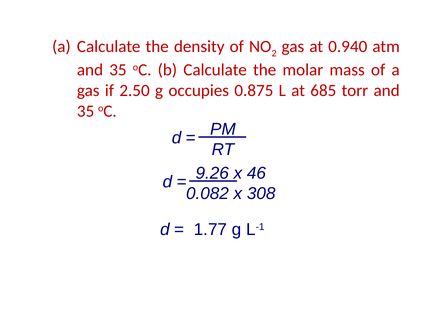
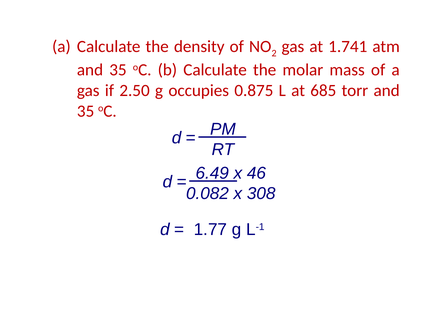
0.940: 0.940 -> 1.741
9.26: 9.26 -> 6.49
